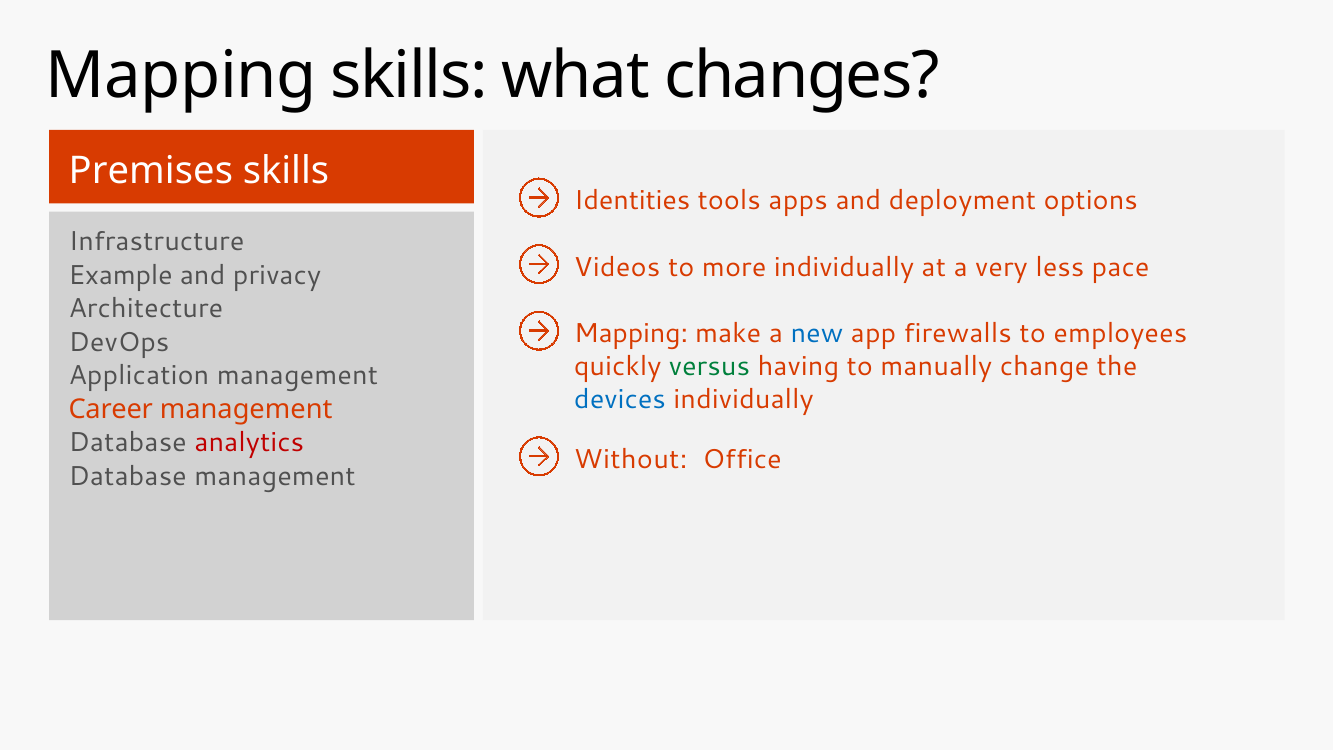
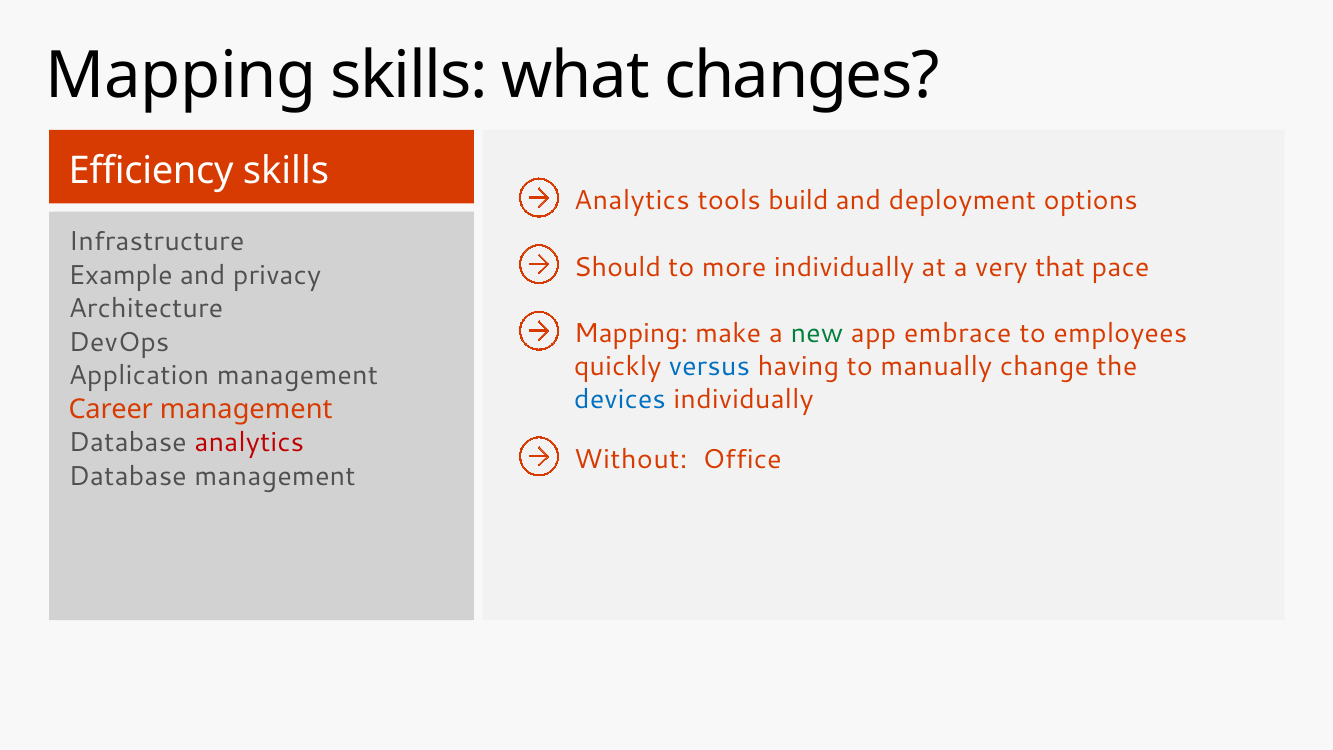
Premises: Premises -> Efficiency
Identities at (632, 201): Identities -> Analytics
apps: apps -> build
Videos: Videos -> Should
less: less -> that
new colour: blue -> green
firewalls: firewalls -> embrace
versus colour: green -> blue
